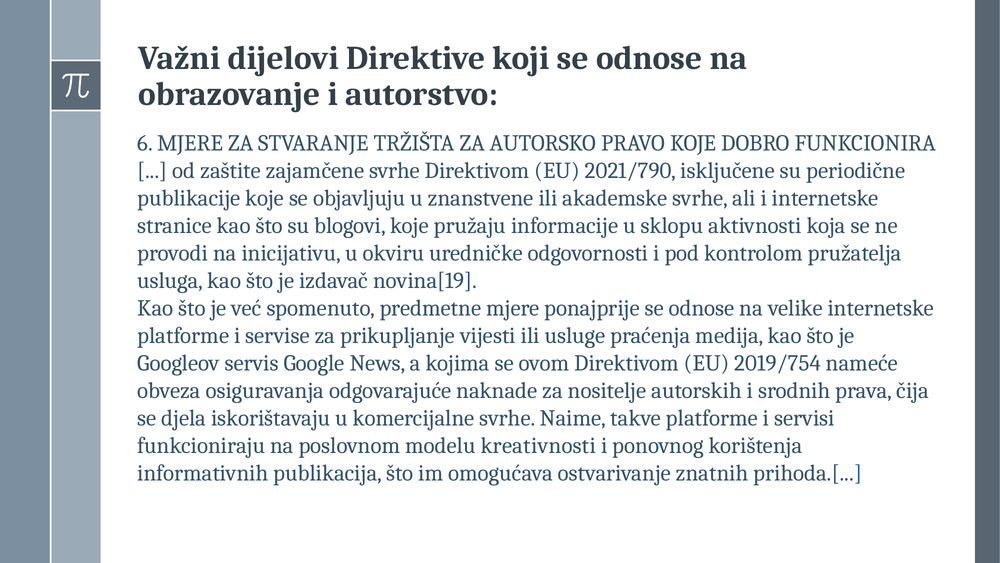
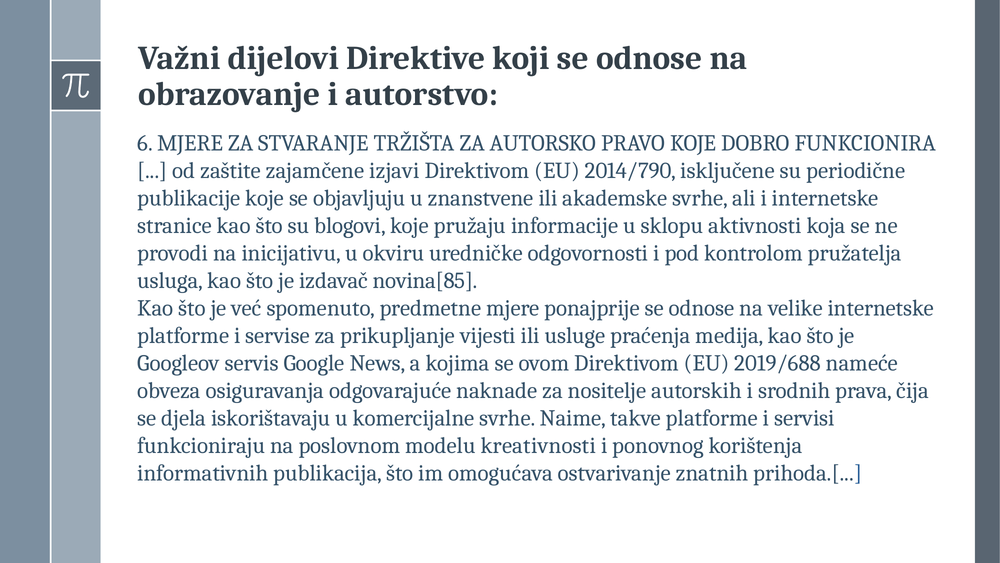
zajamčene svrhe: svrhe -> izjavi
2021/790: 2021/790 -> 2014/790
novina[19: novina[19 -> novina[85
2019/754: 2019/754 -> 2019/688
